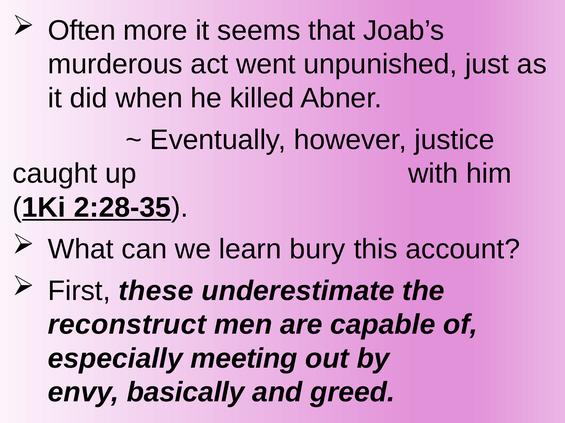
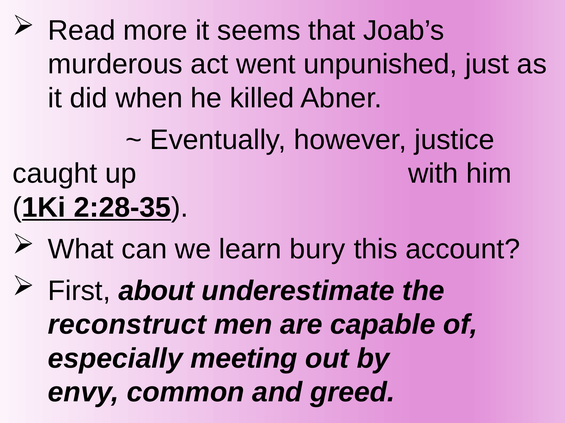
Often: Often -> Read
these: these -> about
basically: basically -> common
